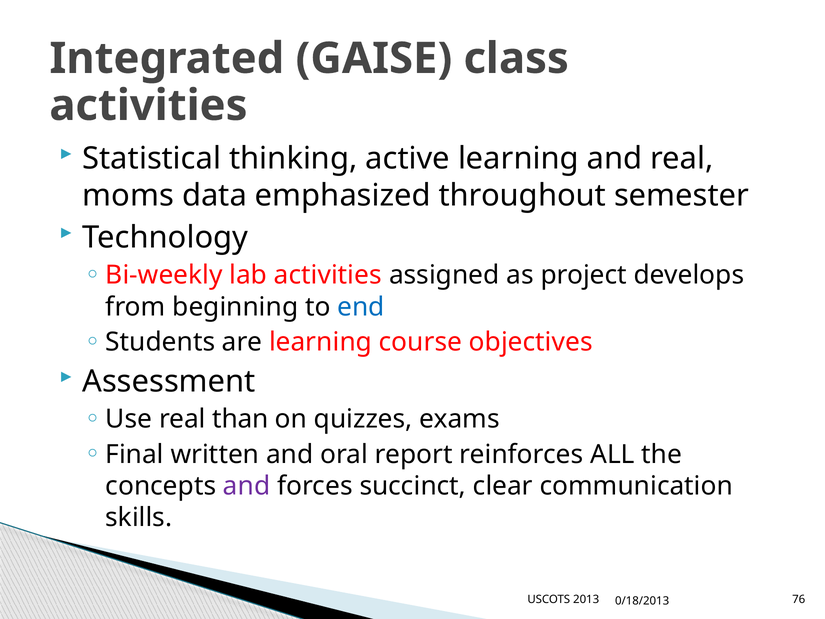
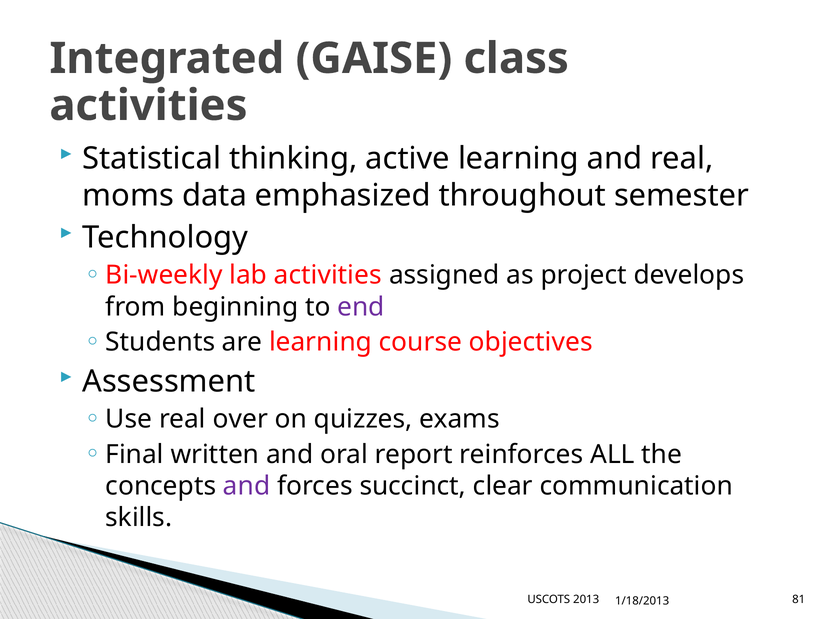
end colour: blue -> purple
than: than -> over
76: 76 -> 81
0/18/2013: 0/18/2013 -> 1/18/2013
